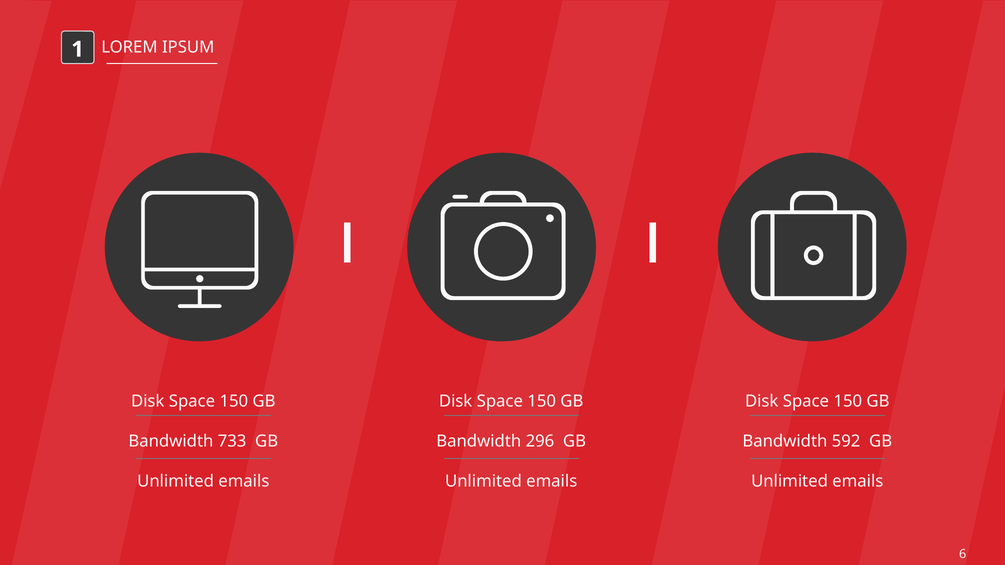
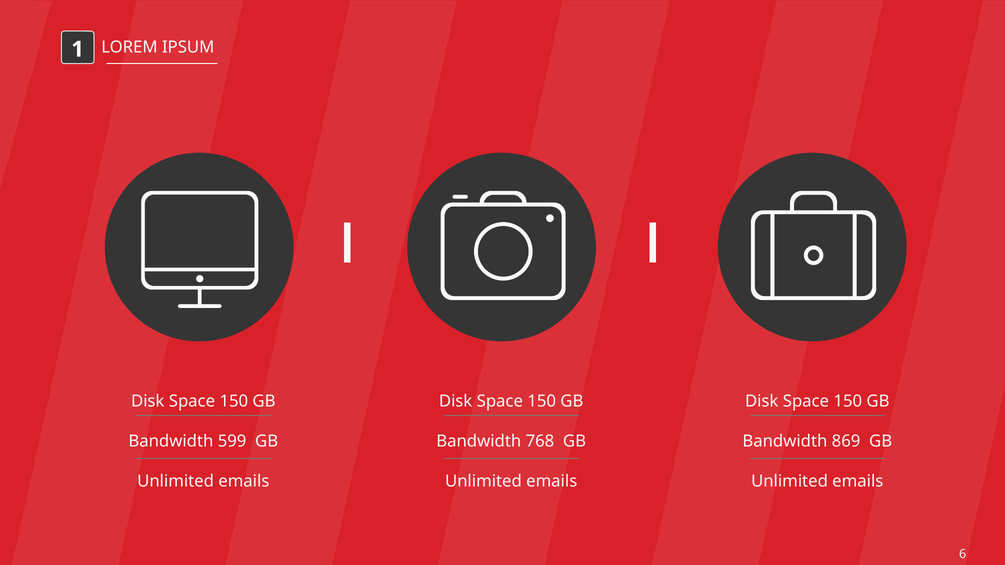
733: 733 -> 599
296: 296 -> 768
592: 592 -> 869
